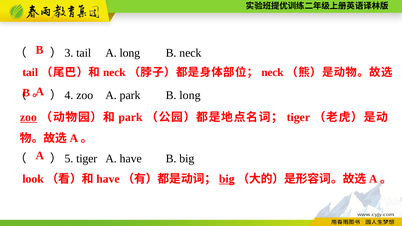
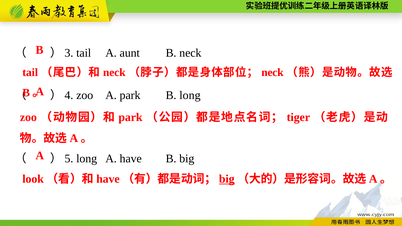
A long: long -> aunt
zoo at (28, 117) underline: present -> none
tiger at (87, 159): tiger -> long
